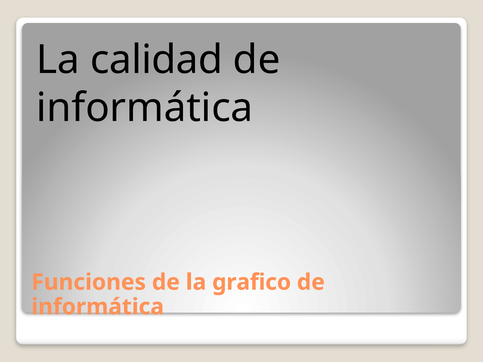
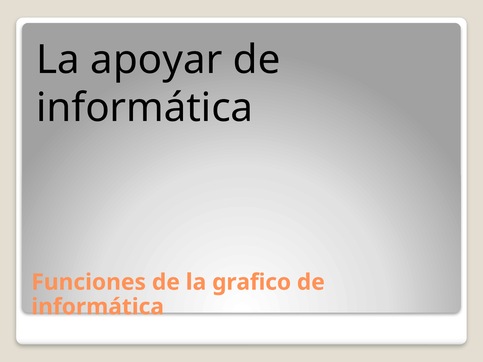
calidad: calidad -> apoyar
